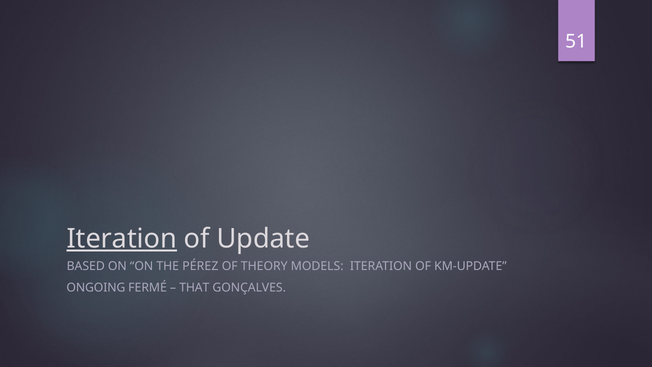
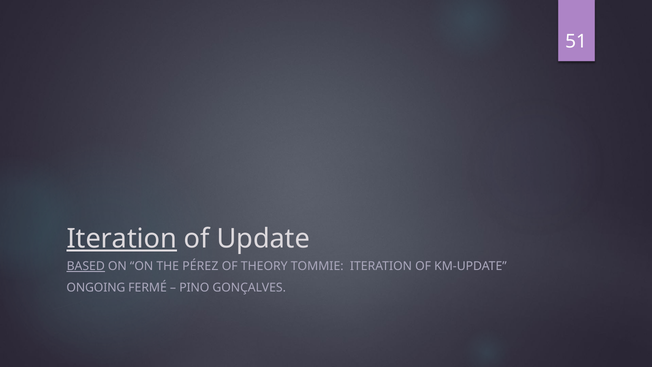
BASED underline: none -> present
MODELS: MODELS -> TOMMIE
THAT: THAT -> PINO
